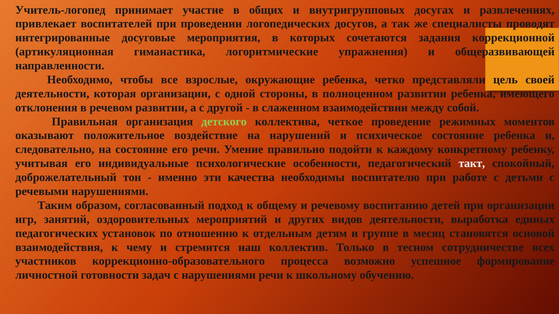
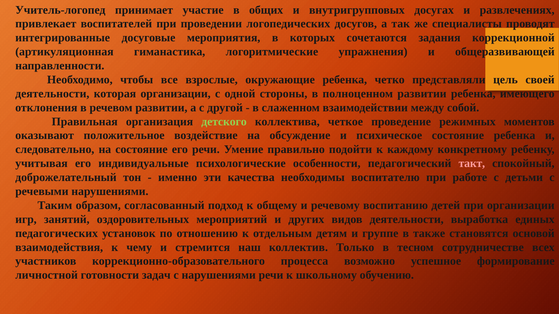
нарушений: нарушений -> обсуждение
такт colour: white -> pink
месяц: месяц -> также
